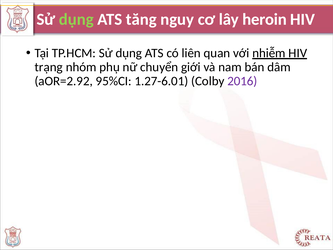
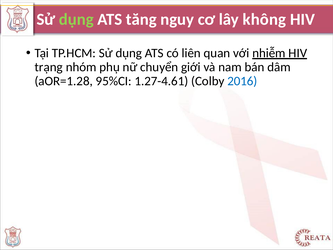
heroin: heroin -> không
aOR=2.92: aOR=2.92 -> aOR=1.28
1.27-6.01: 1.27-6.01 -> 1.27-4.61
2016 colour: purple -> blue
